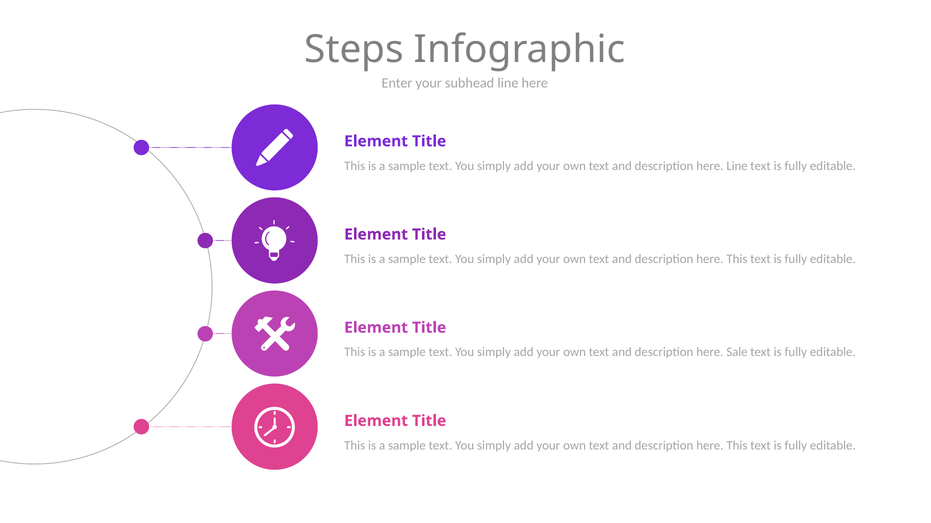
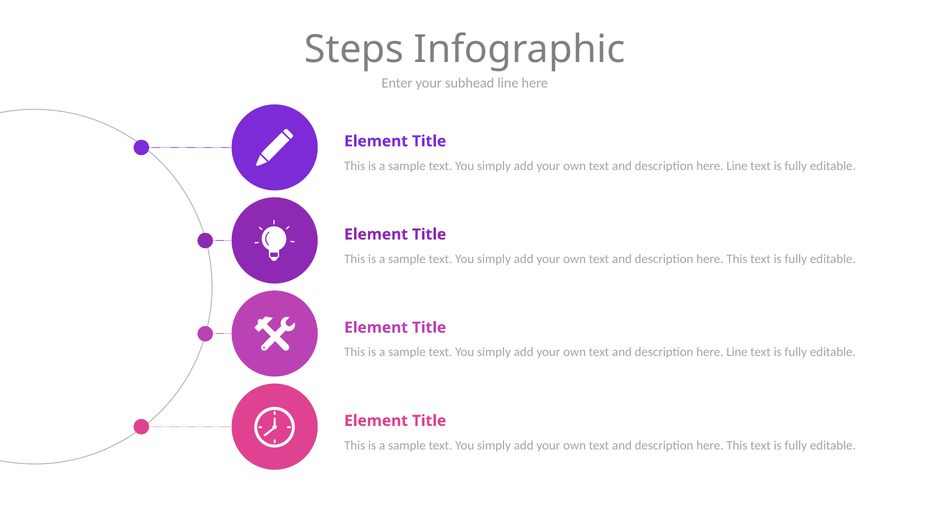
Sale at (737, 353): Sale -> Line
